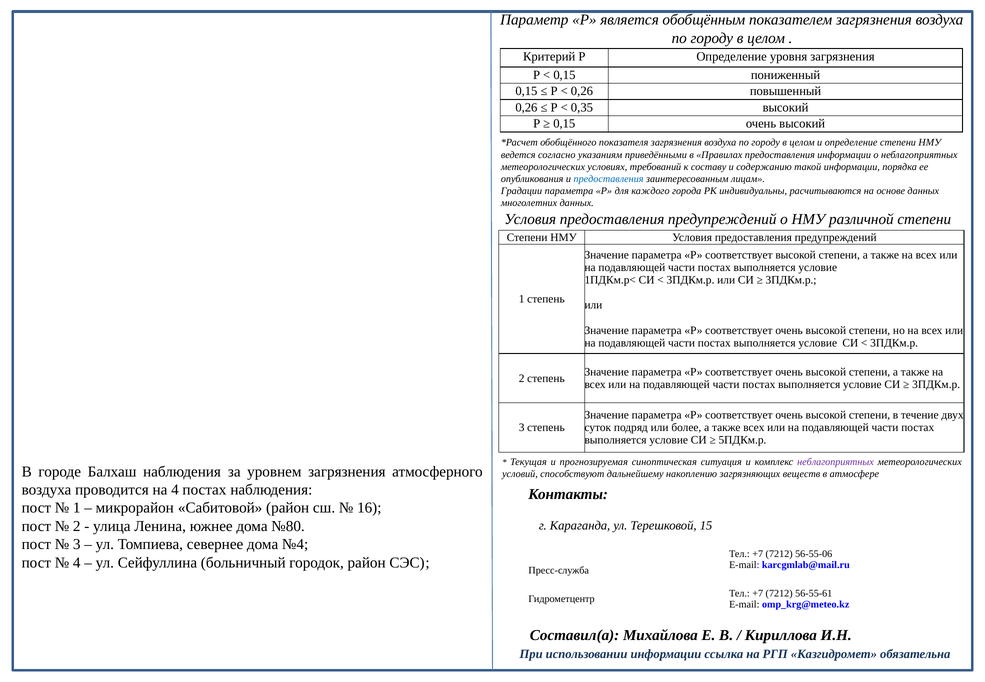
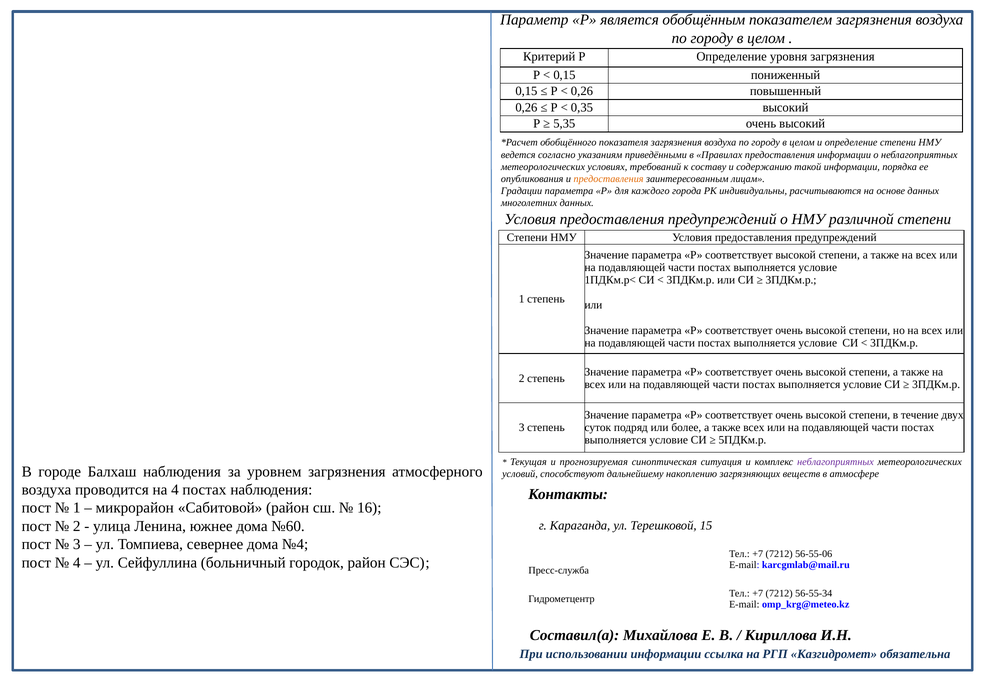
0,15 at (564, 124): 0,15 -> 5,35
предоставления at (609, 179) colour: blue -> orange
№80: №80 -> №60
56-55-61: 56-55-61 -> 56-55-34
